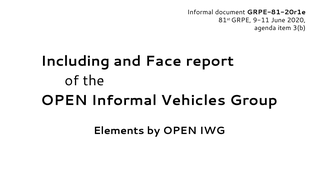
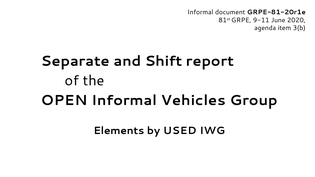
Including: Including -> Separate
Face: Face -> Shift
by OPEN: OPEN -> USED
